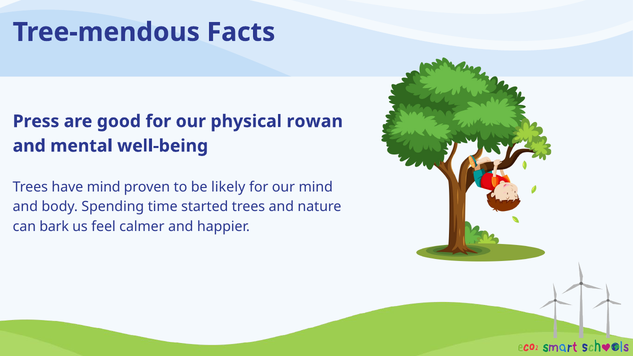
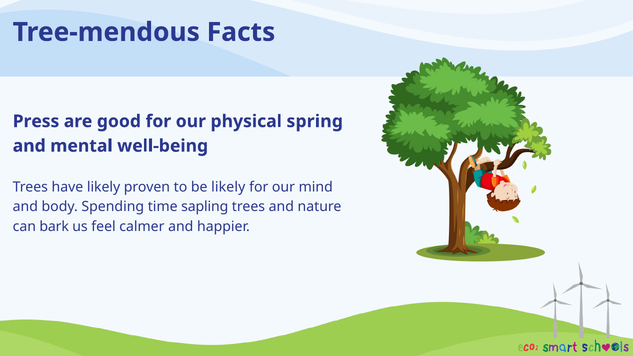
rowan: rowan -> spring
have mind: mind -> likely
started: started -> sapling
